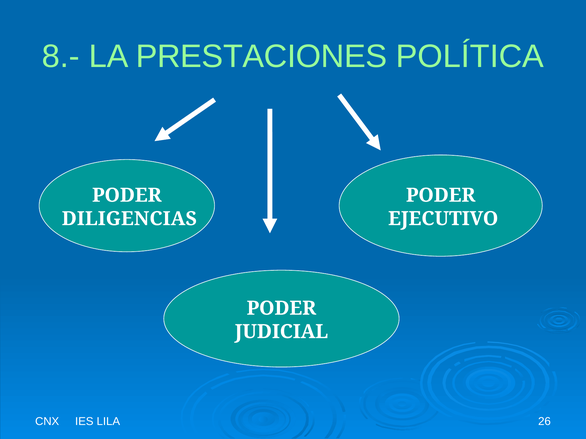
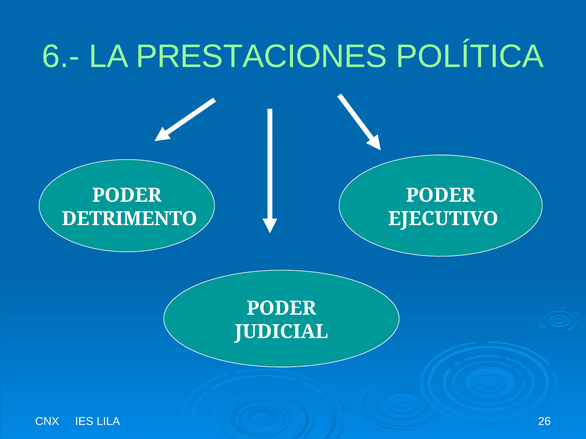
8.-: 8.- -> 6.-
DILIGENCIAS: DILIGENCIAS -> DETRIMENTO
